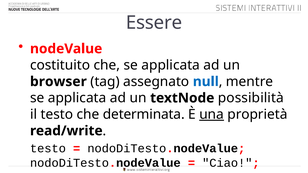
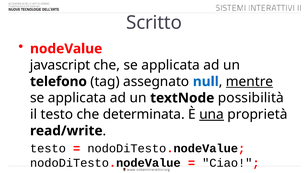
Essere: Essere -> Scritto
costituito: costituito -> javascript
browser: browser -> telefono
mentre underline: none -> present
